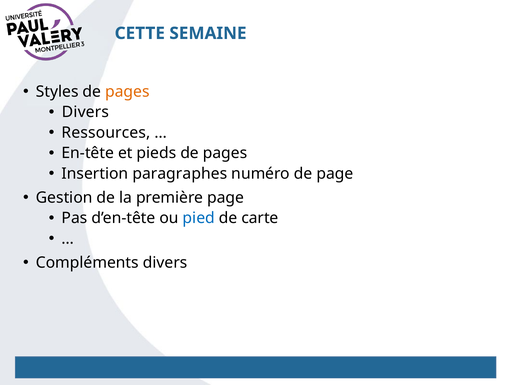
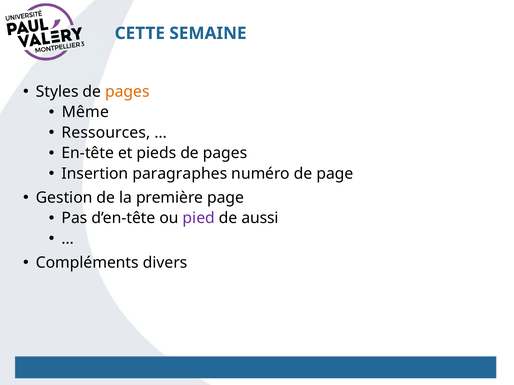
Divers at (85, 112): Divers -> Même
pied colour: blue -> purple
carte: carte -> aussi
